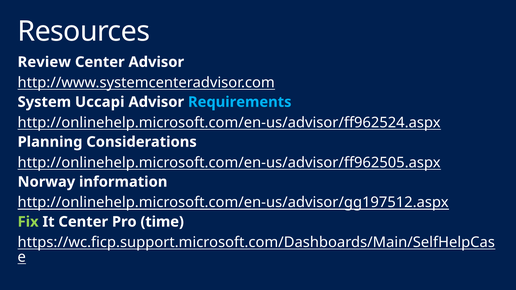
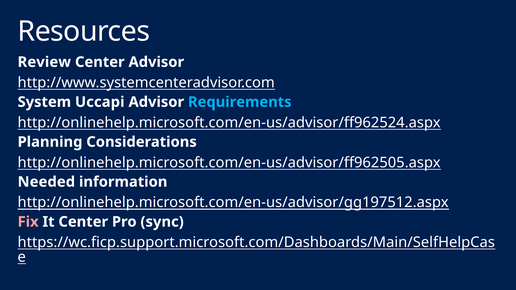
Norway: Norway -> Needed
Fix colour: light green -> pink
time: time -> sync
